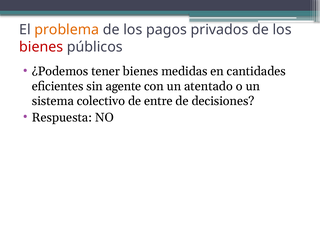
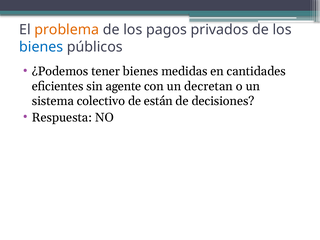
bienes at (41, 47) colour: red -> blue
atentado: atentado -> decretan
entre: entre -> están
